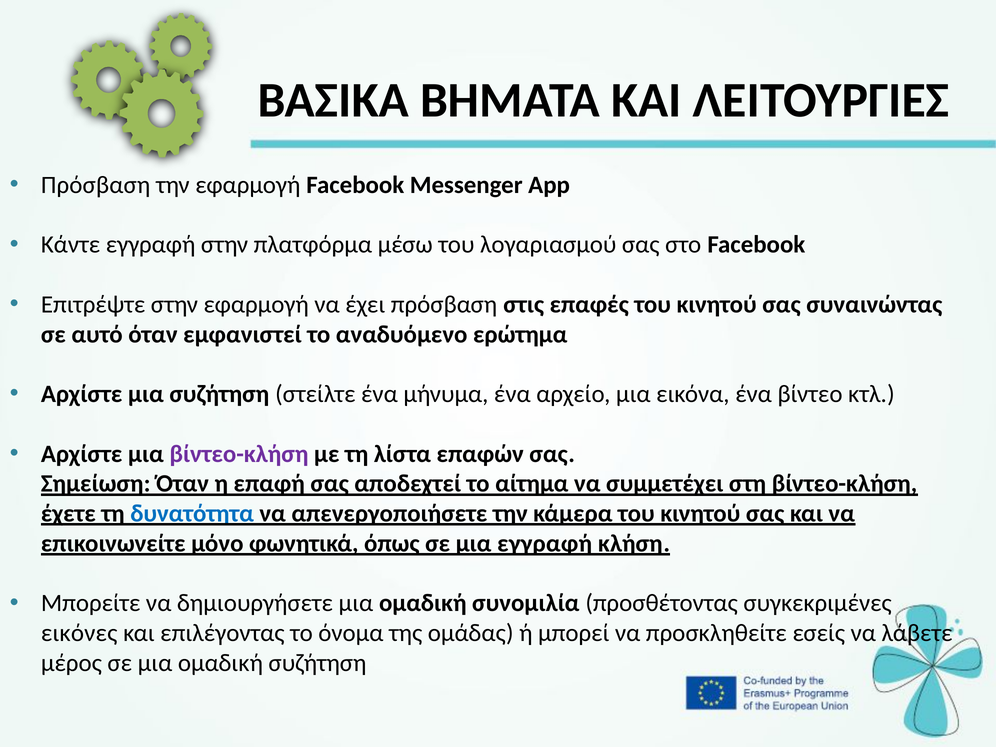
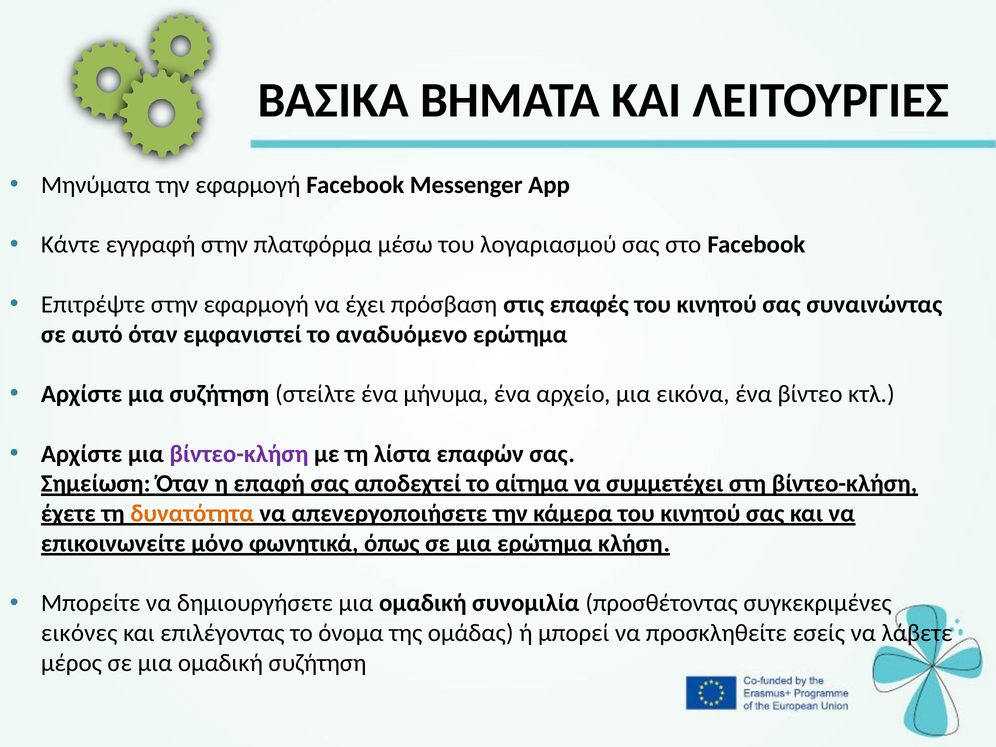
Πρόσβαση at (96, 185): Πρόσβαση -> Μηνύματα
δυνατότητα colour: blue -> orange
μια εγγραφή: εγγραφή -> ερώτημα
